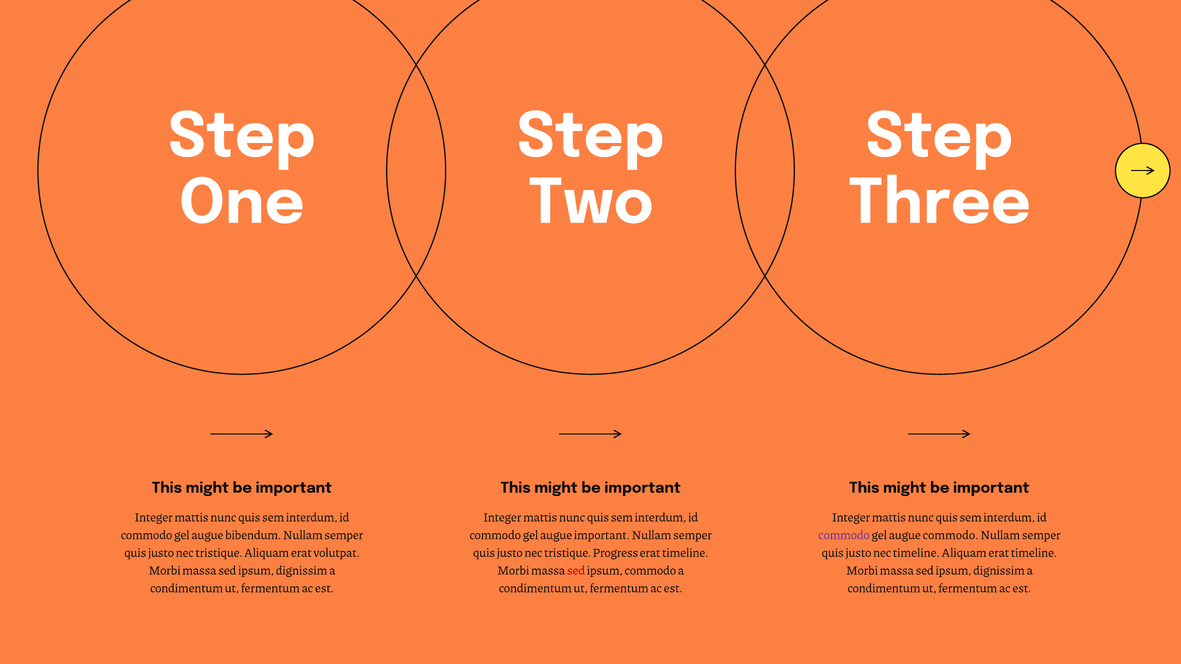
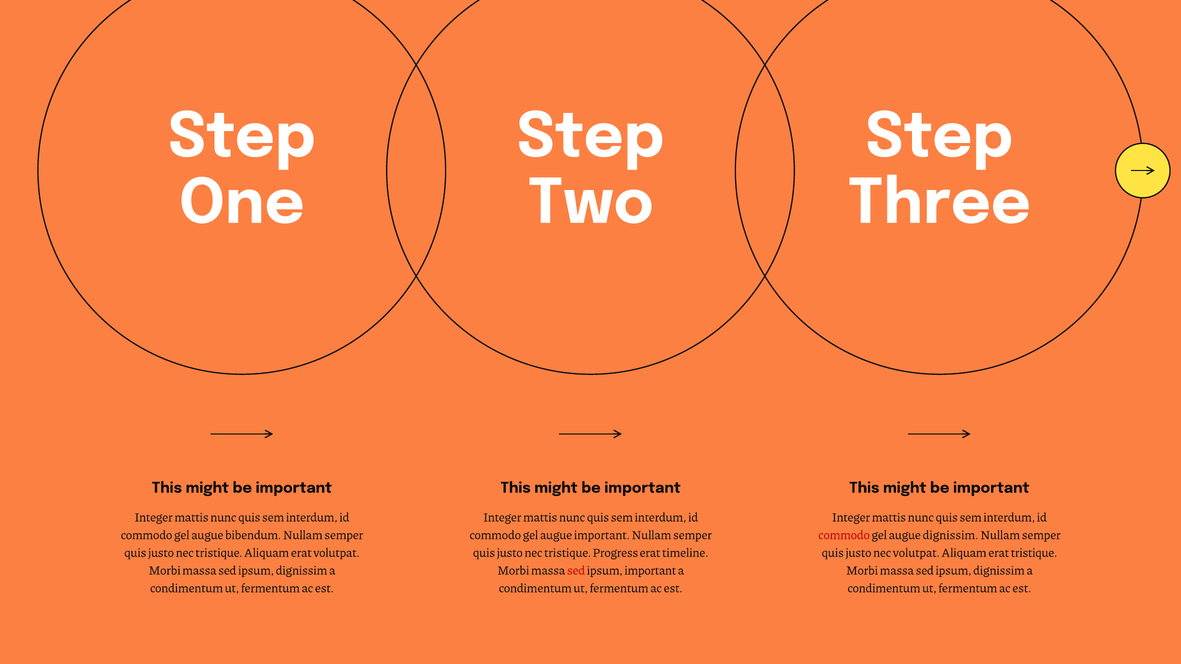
commodo at (844, 535) colour: purple -> red
augue commodo: commodo -> dignissim
nec timeline: timeline -> volutpat
Aliquam erat timeline: timeline -> tristique
ipsum commodo: commodo -> important
